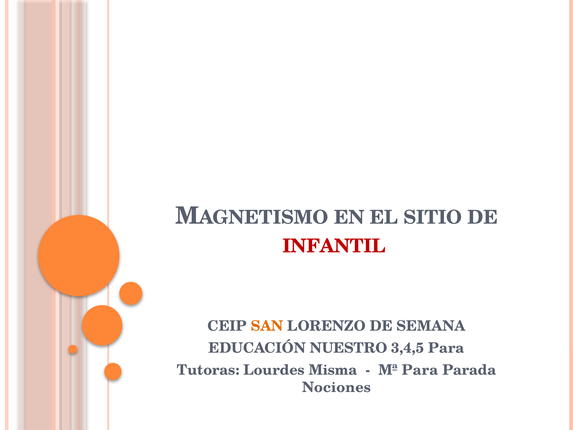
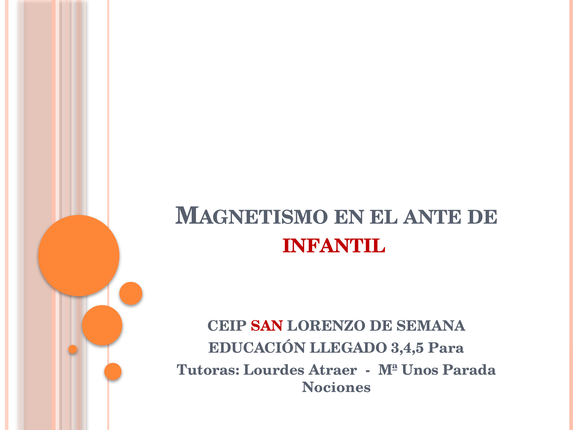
SITIO: SITIO -> ANTE
SAN colour: orange -> red
NUESTRO: NUESTRO -> LLEGADO
Misma: Misma -> Atraer
Mª Para: Para -> Unos
